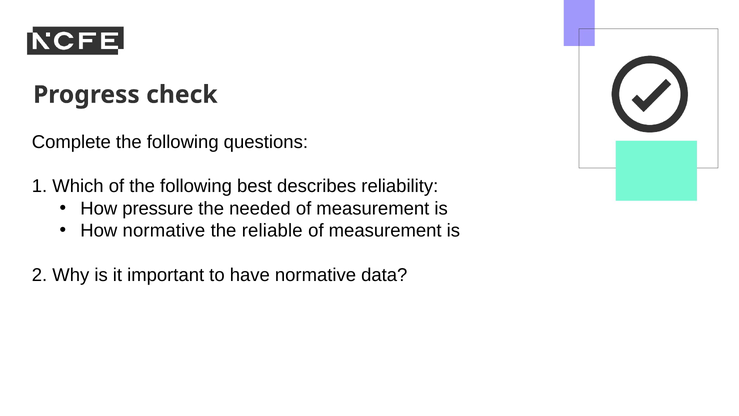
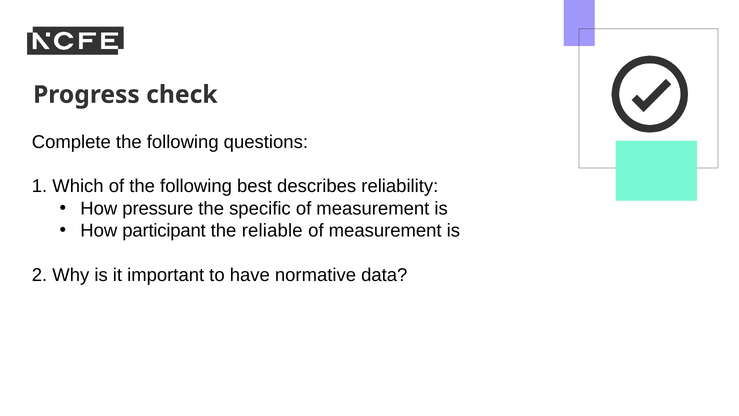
needed: needed -> specific
How normative: normative -> participant
